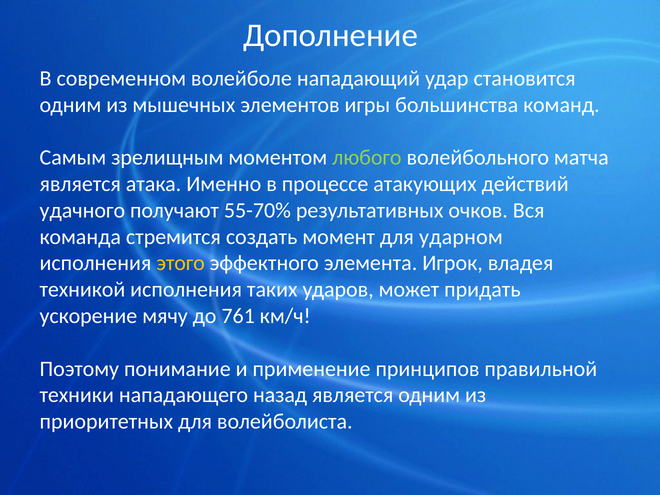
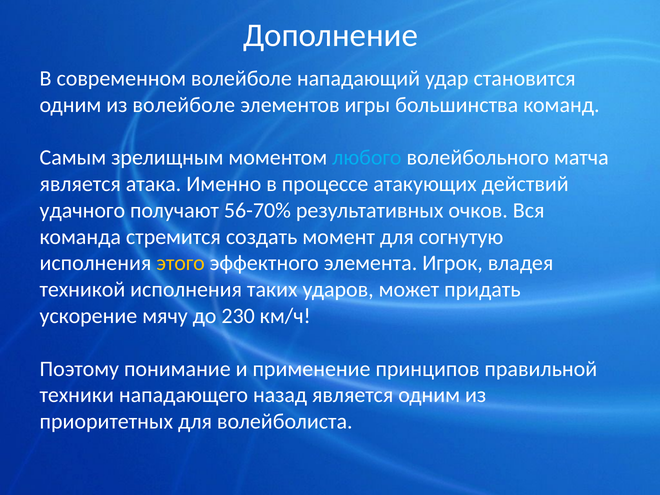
из мышечных: мышечных -> волейболе
любого colour: light green -> light blue
55-70%: 55-70% -> 56-70%
ударном: ударном -> согнутую
761: 761 -> 230
